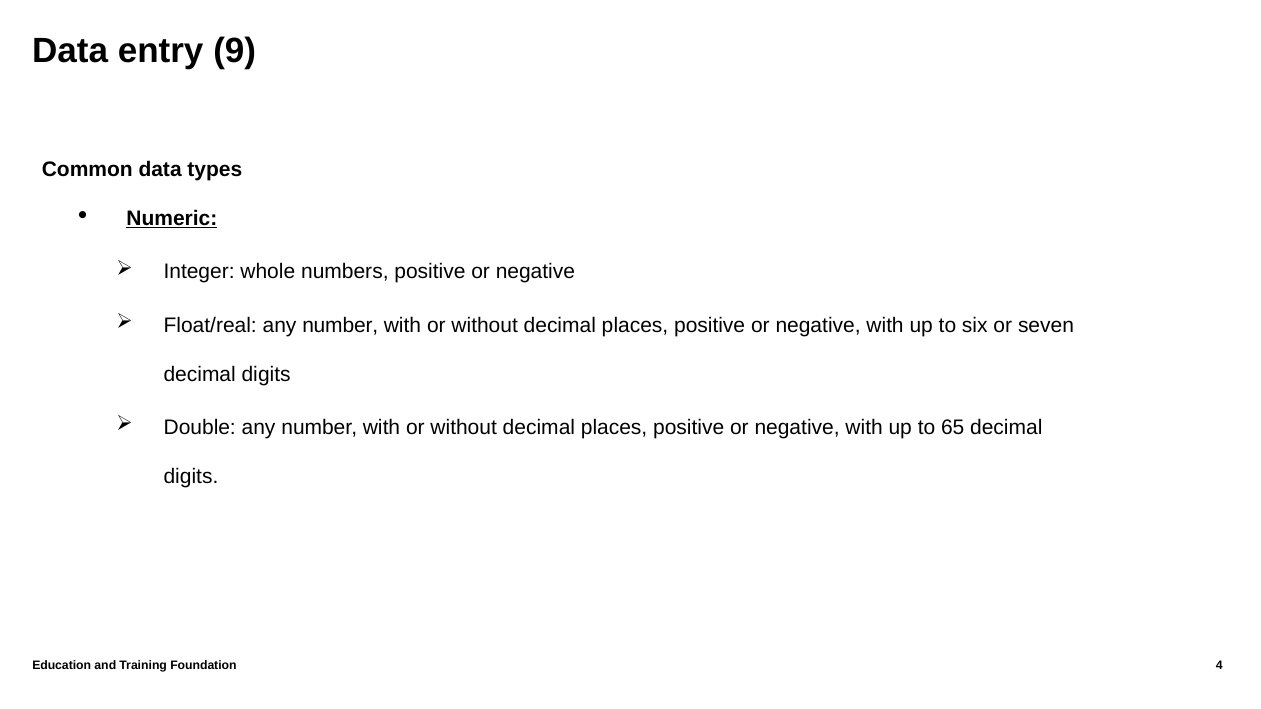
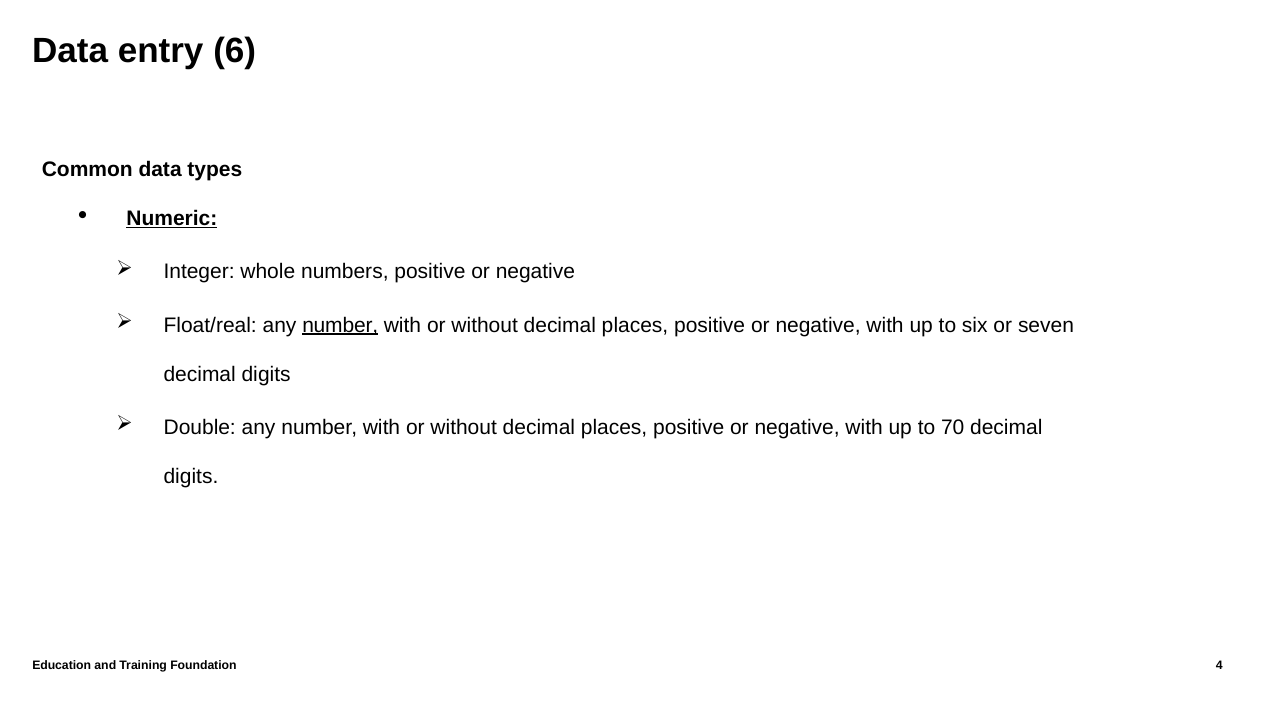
9: 9 -> 6
number at (340, 325) underline: none -> present
65: 65 -> 70
